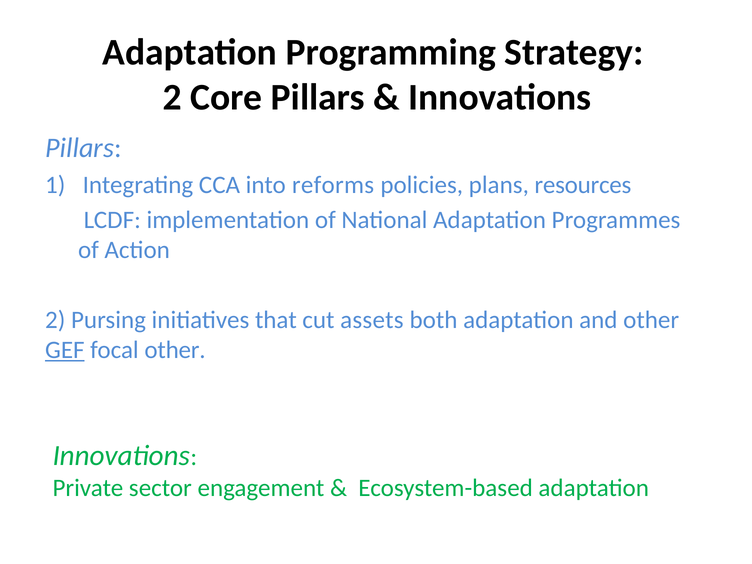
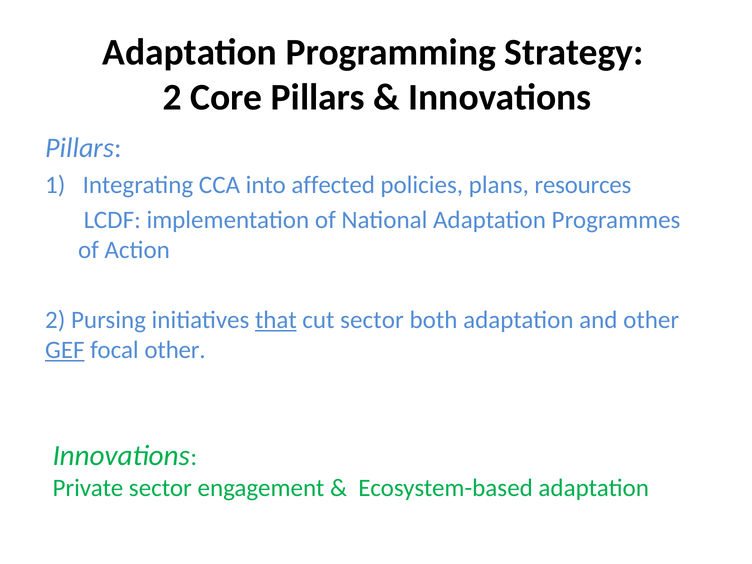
reforms: reforms -> affected
that underline: none -> present
cut assets: assets -> sector
